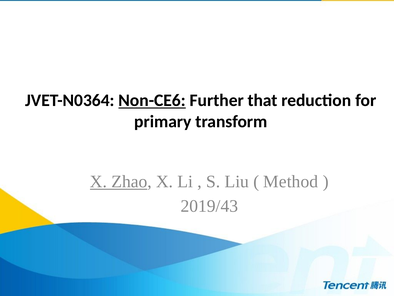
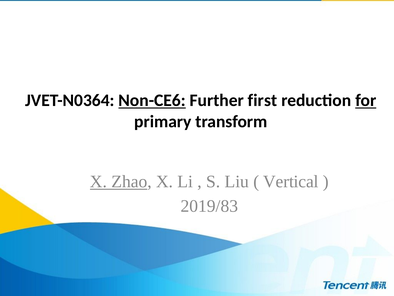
that: that -> first
for underline: none -> present
Method: Method -> Vertical
2019/43: 2019/43 -> 2019/83
